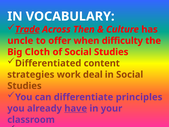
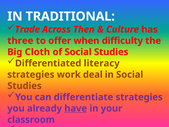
VOCABULARY: VOCABULARY -> TRADITIONAL
Trade underline: present -> none
uncle: uncle -> three
Differentiated content: content -> literacy
differentiate principles: principles -> strategies
